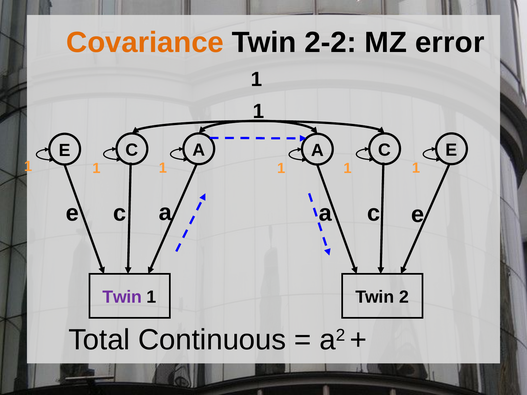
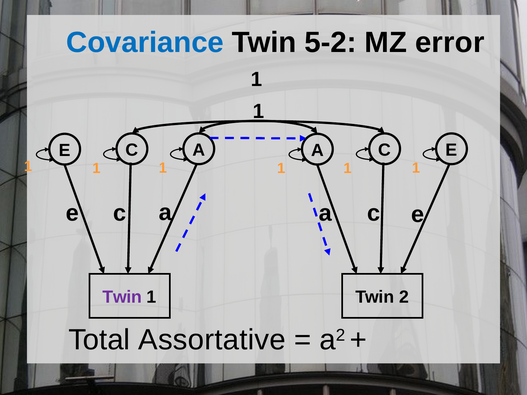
Covariance colour: orange -> blue
2-2: 2-2 -> 5-2
Continuous: Continuous -> Assortative
